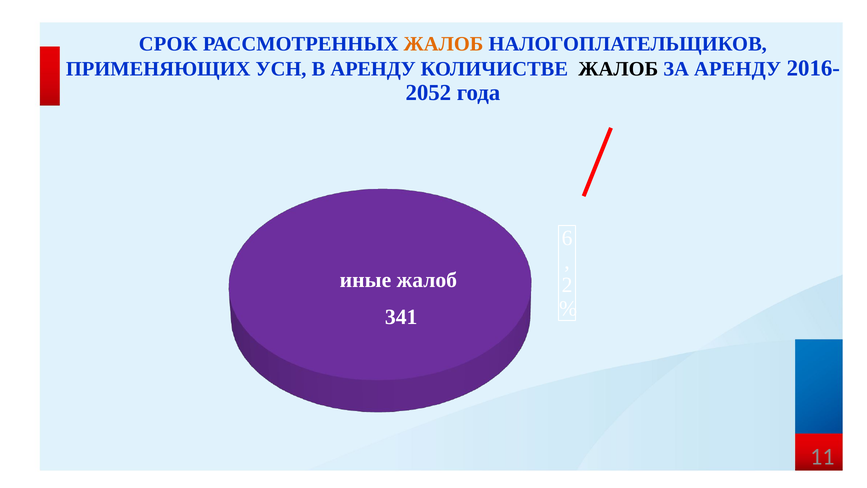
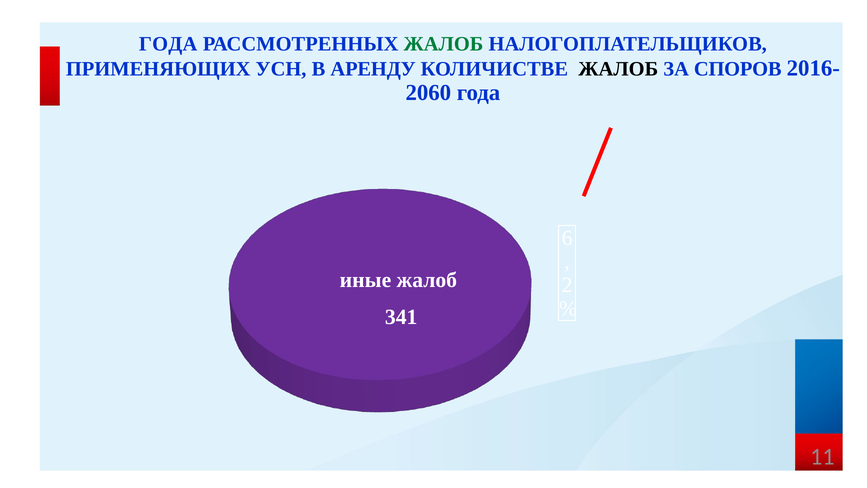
СРОК at (168, 44): СРОК -> ГОДА
ЖАЛОБ at (443, 44) colour: orange -> green
ЗА АРЕНДУ: АРЕНДУ -> СПОРОВ
2052: 2052 -> 2060
